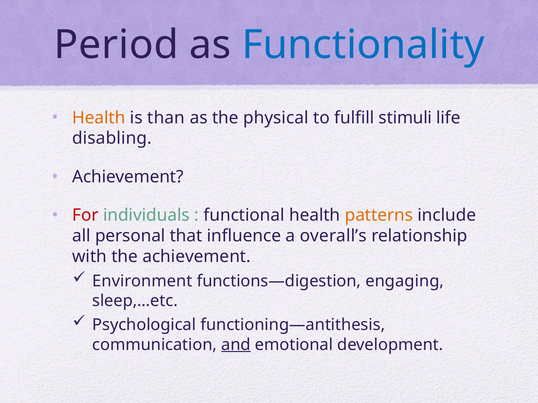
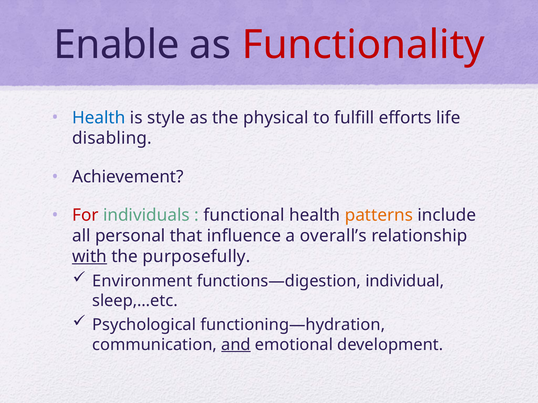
Period: Period -> Enable
Functionality colour: blue -> red
Health at (99, 118) colour: orange -> blue
than: than -> style
stimuli: stimuli -> efforts
with underline: none -> present
the achievement: achievement -> purposefully
engaging: engaging -> individual
functioning—antithesis: functioning—antithesis -> functioning—hydration
